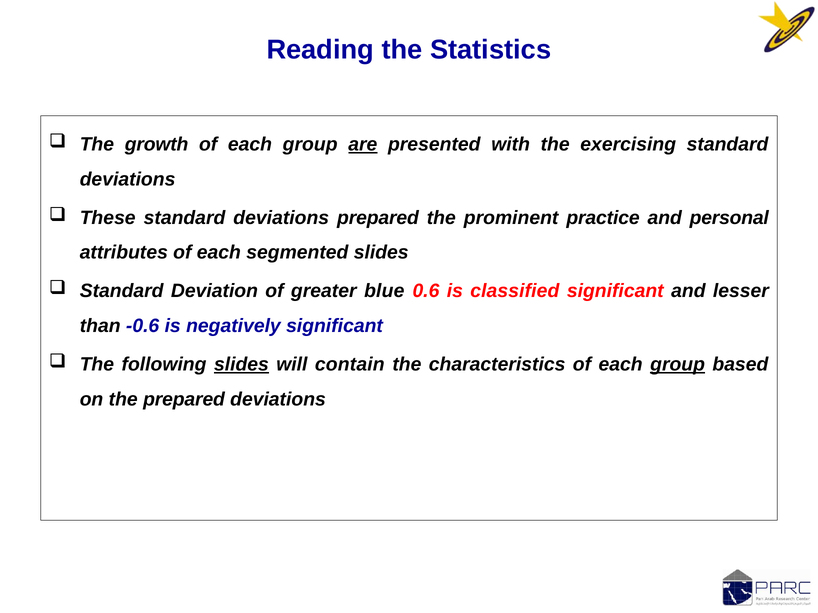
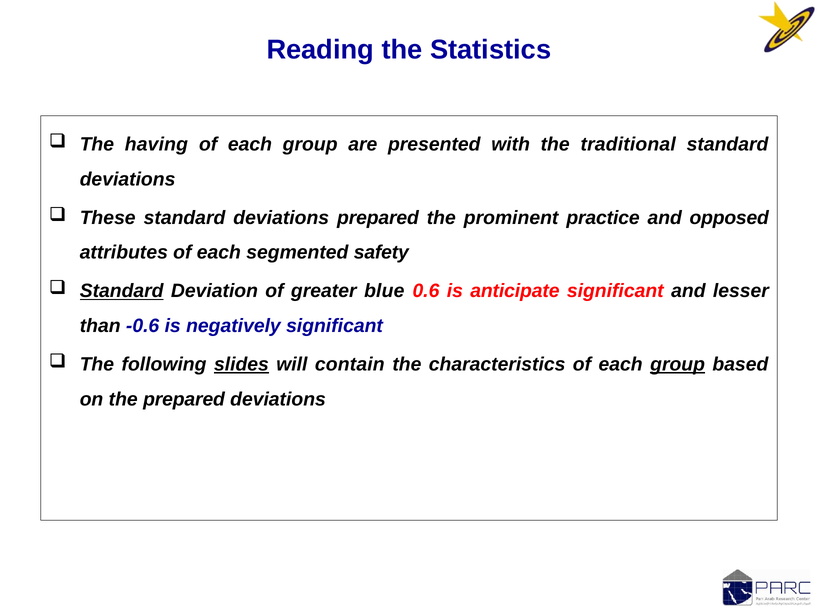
growth: growth -> having
are underline: present -> none
exercising: exercising -> traditional
personal: personal -> opposed
segmented slides: slides -> safety
Standard at (122, 291) underline: none -> present
classified: classified -> anticipate
